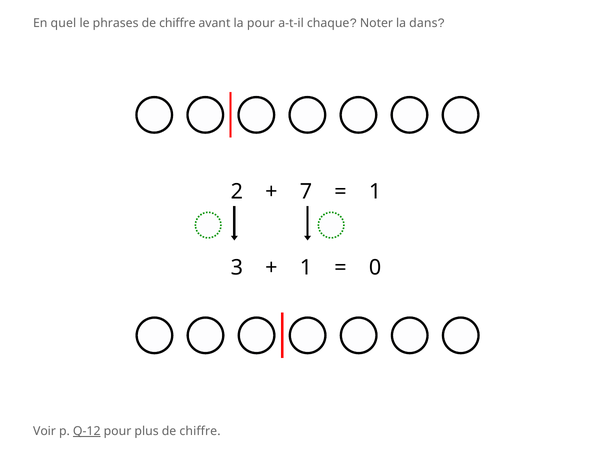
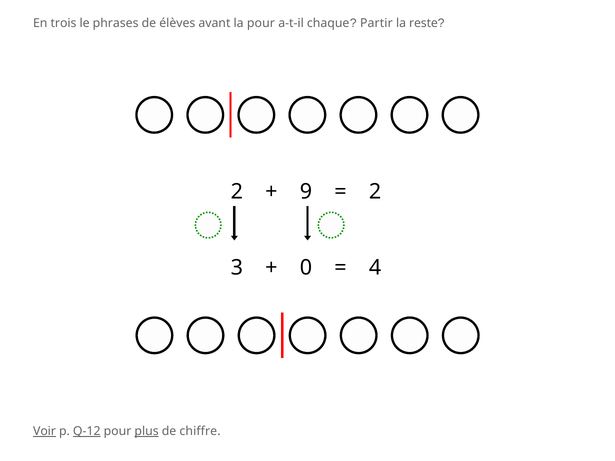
quel: quel -> trois
chiffre at (177, 23): chiffre -> élèves
Noter: Noter -> Partir
dans: dans -> reste
7: 7 -> 9
1 at (375, 192): 1 -> 2
1 at (306, 268): 1 -> 0
0: 0 -> 4
Voir underline: none -> present
plus underline: none -> present
